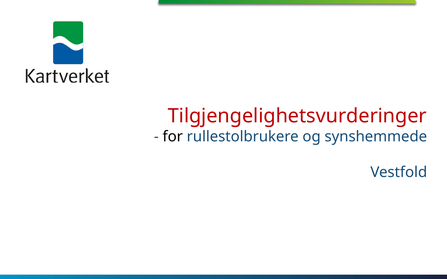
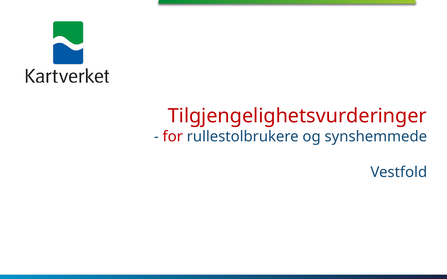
for colour: black -> red
